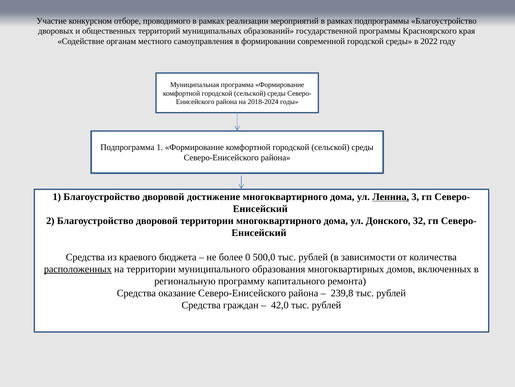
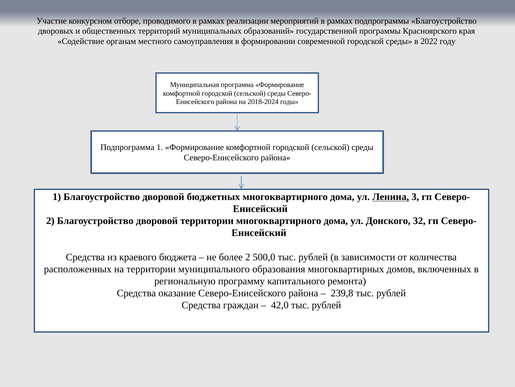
достижение: достижение -> бюджетных
более 0: 0 -> 2
расположенных underline: present -> none
